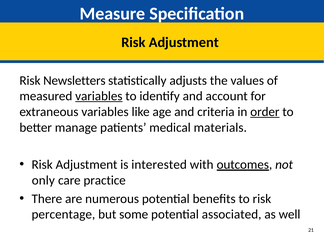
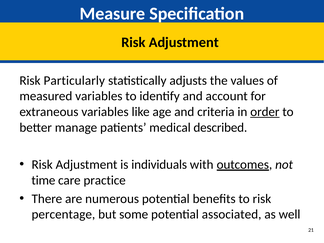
Newsletters: Newsletters -> Particularly
variables at (99, 96) underline: present -> none
materials: materials -> described
interested: interested -> individuals
only: only -> time
